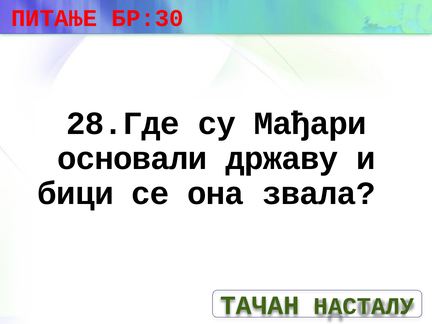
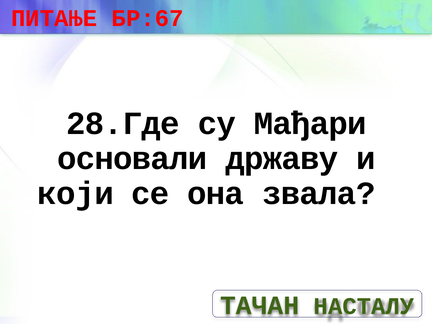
БР:30: БР:30 -> БР:67
бици: бици -> који
